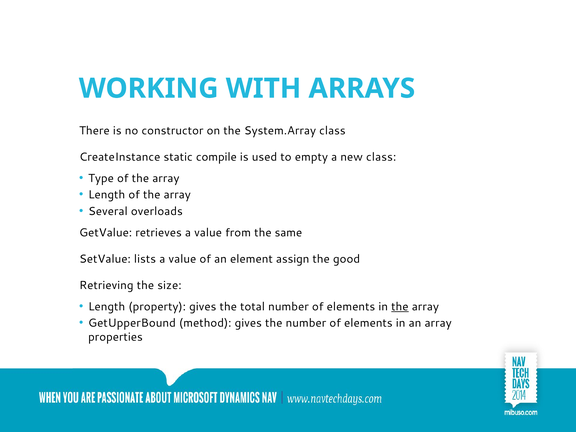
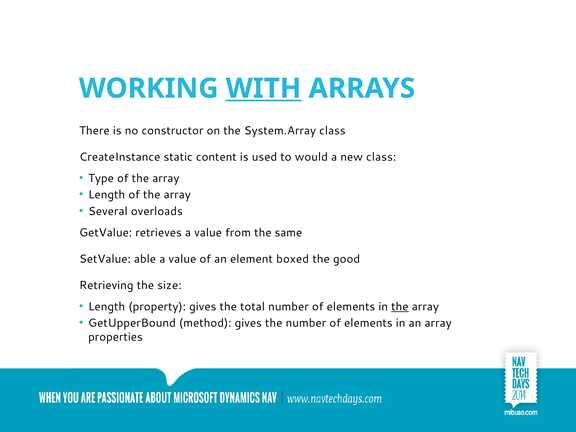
WITH underline: none -> present
compile: compile -> content
empty: empty -> would
lists: lists -> able
assign: assign -> boxed
